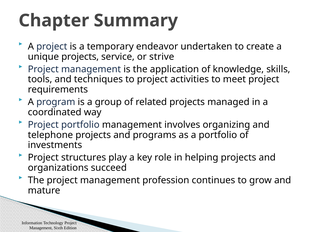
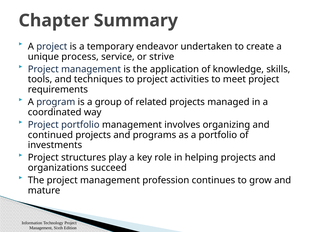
unique projects: projects -> process
telephone: telephone -> continued
